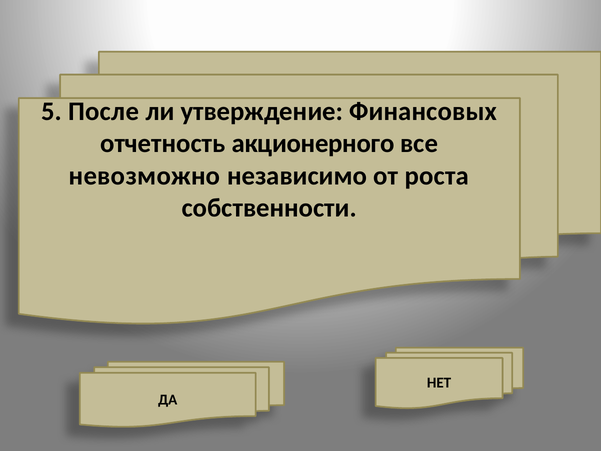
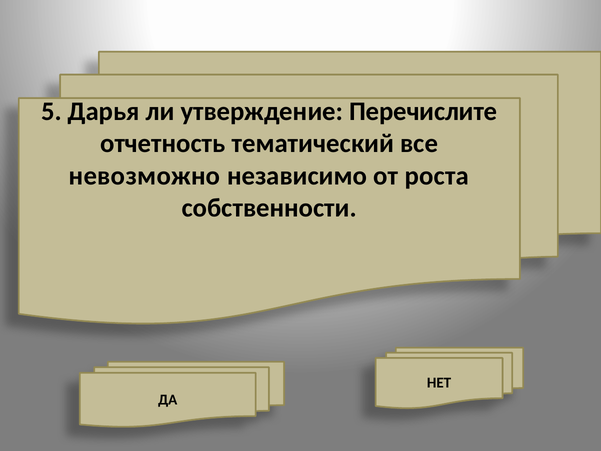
После: После -> Дарья
Финансовых: Финансовых -> Перечислите
акционерного: акционерного -> тематический
